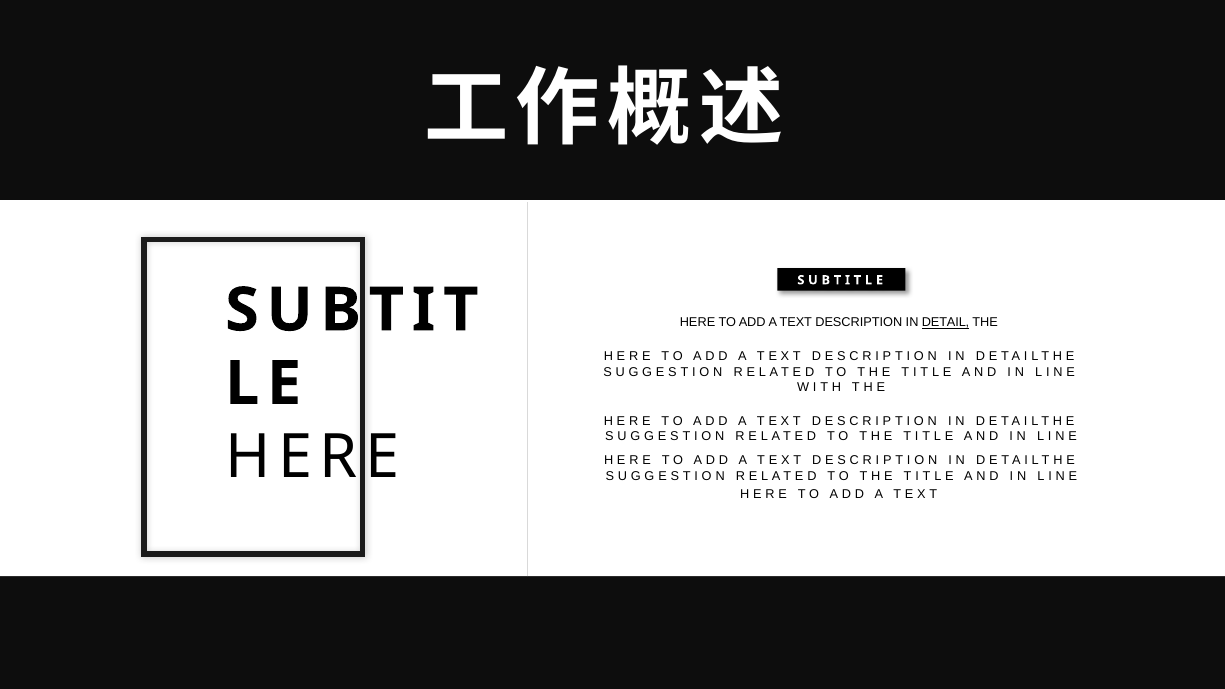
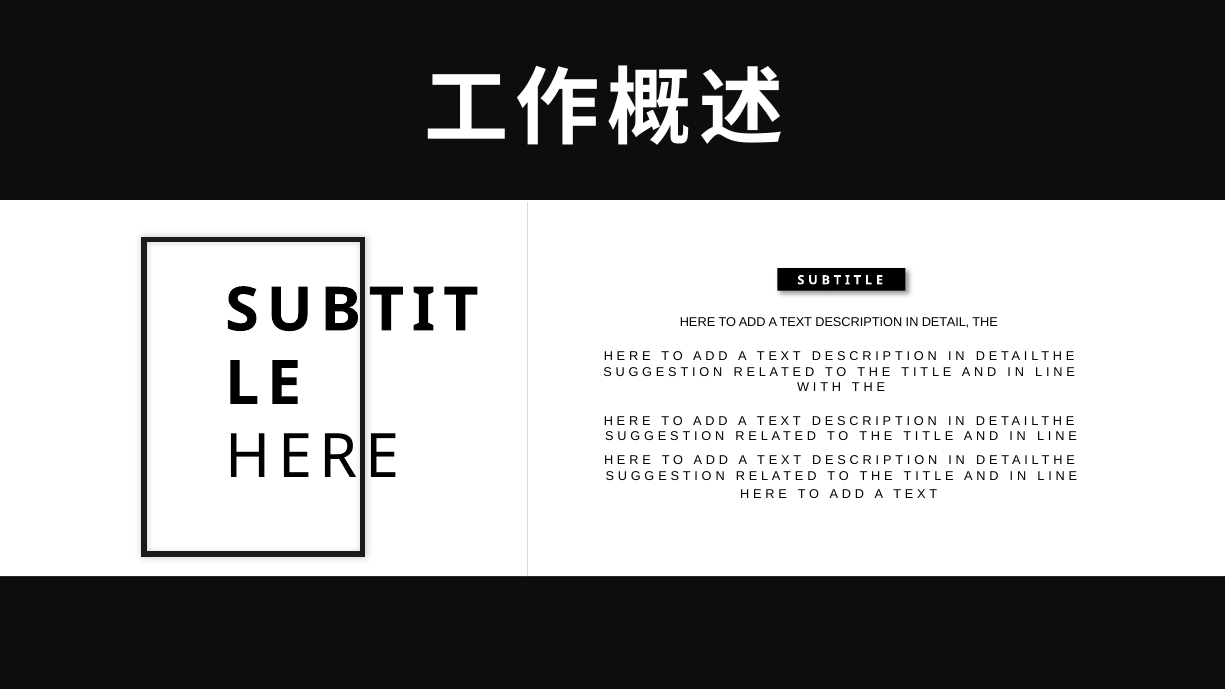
DETAIL underline: present -> none
